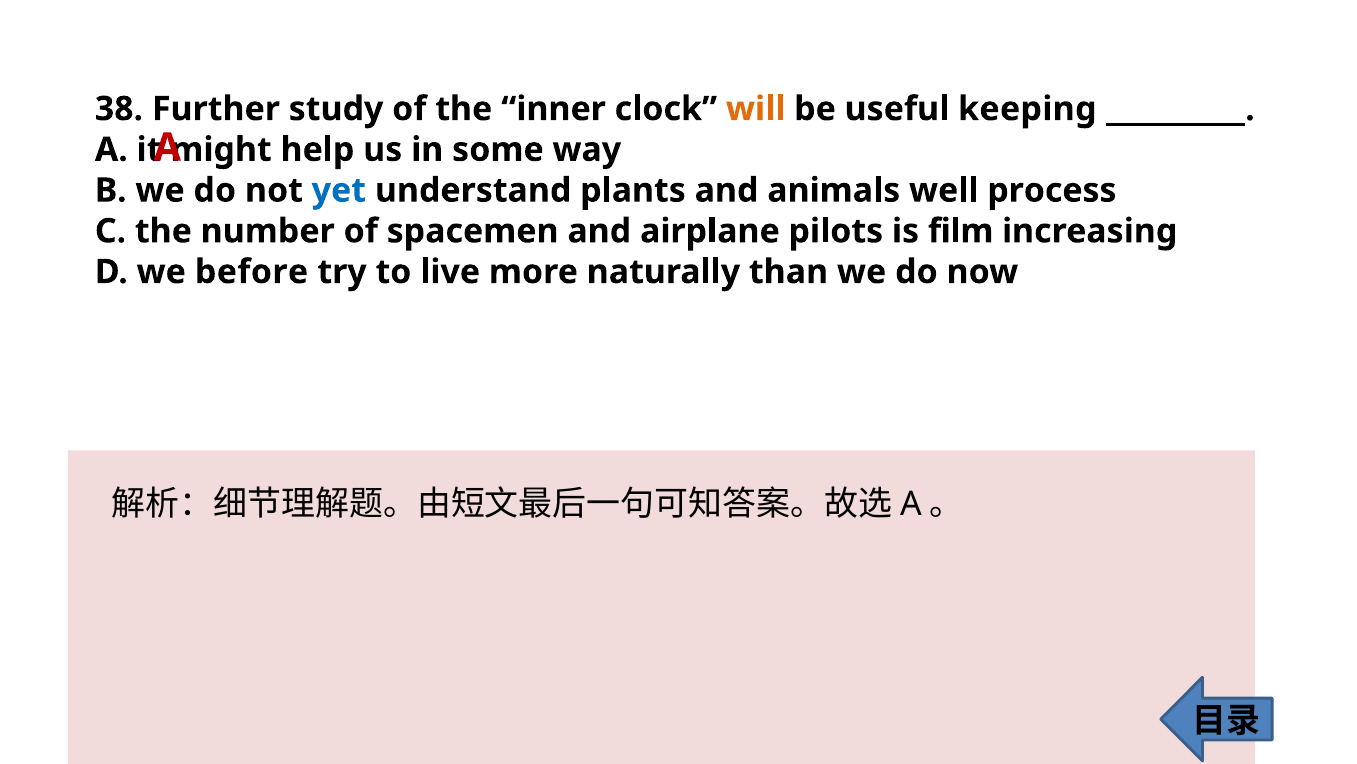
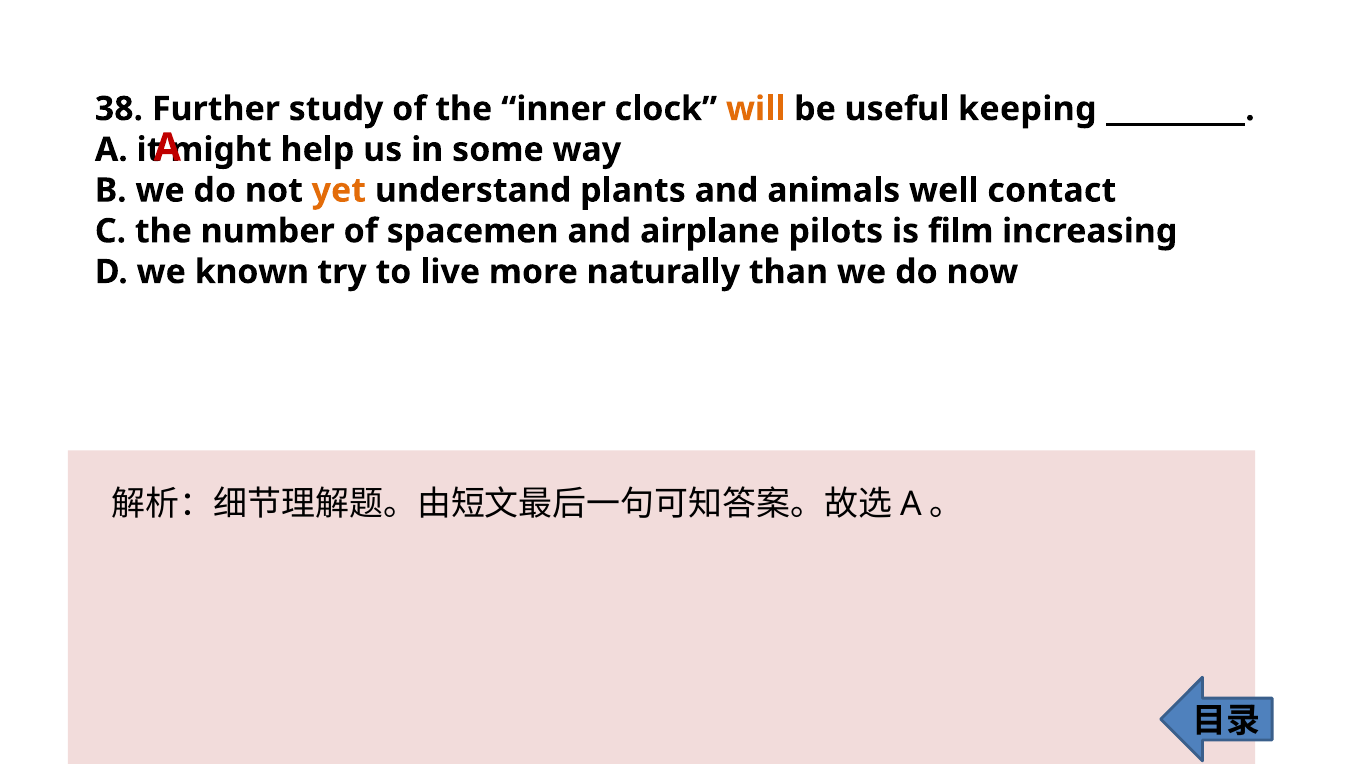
yet colour: blue -> orange
process: process -> contact
before: before -> known
